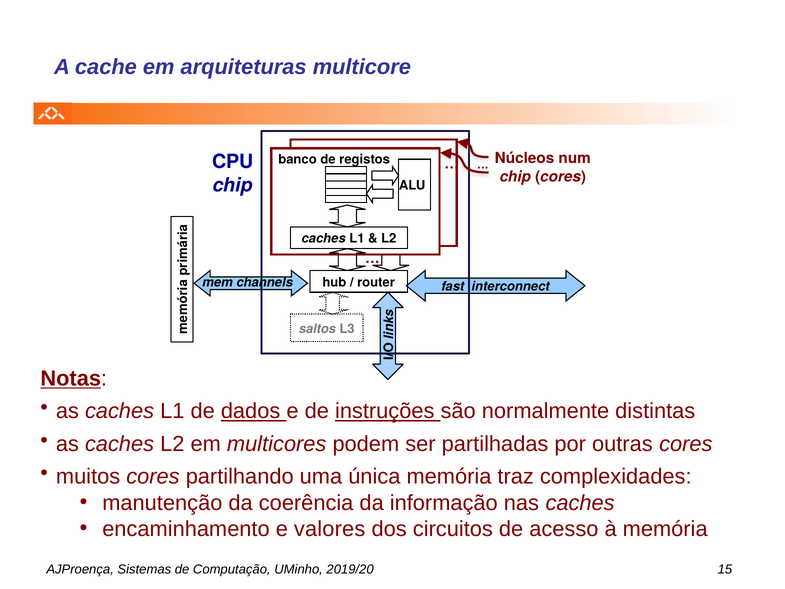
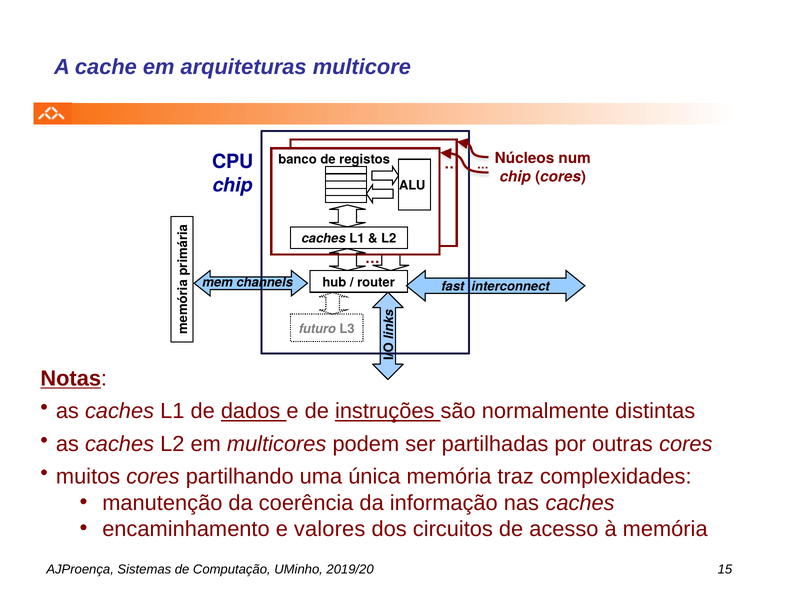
saltos: saltos -> futuro
